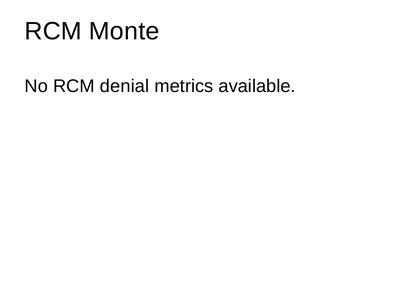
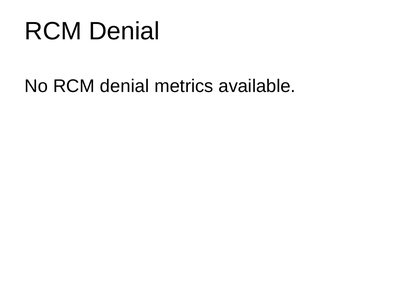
Monte at (124, 31): Monte -> Denial
